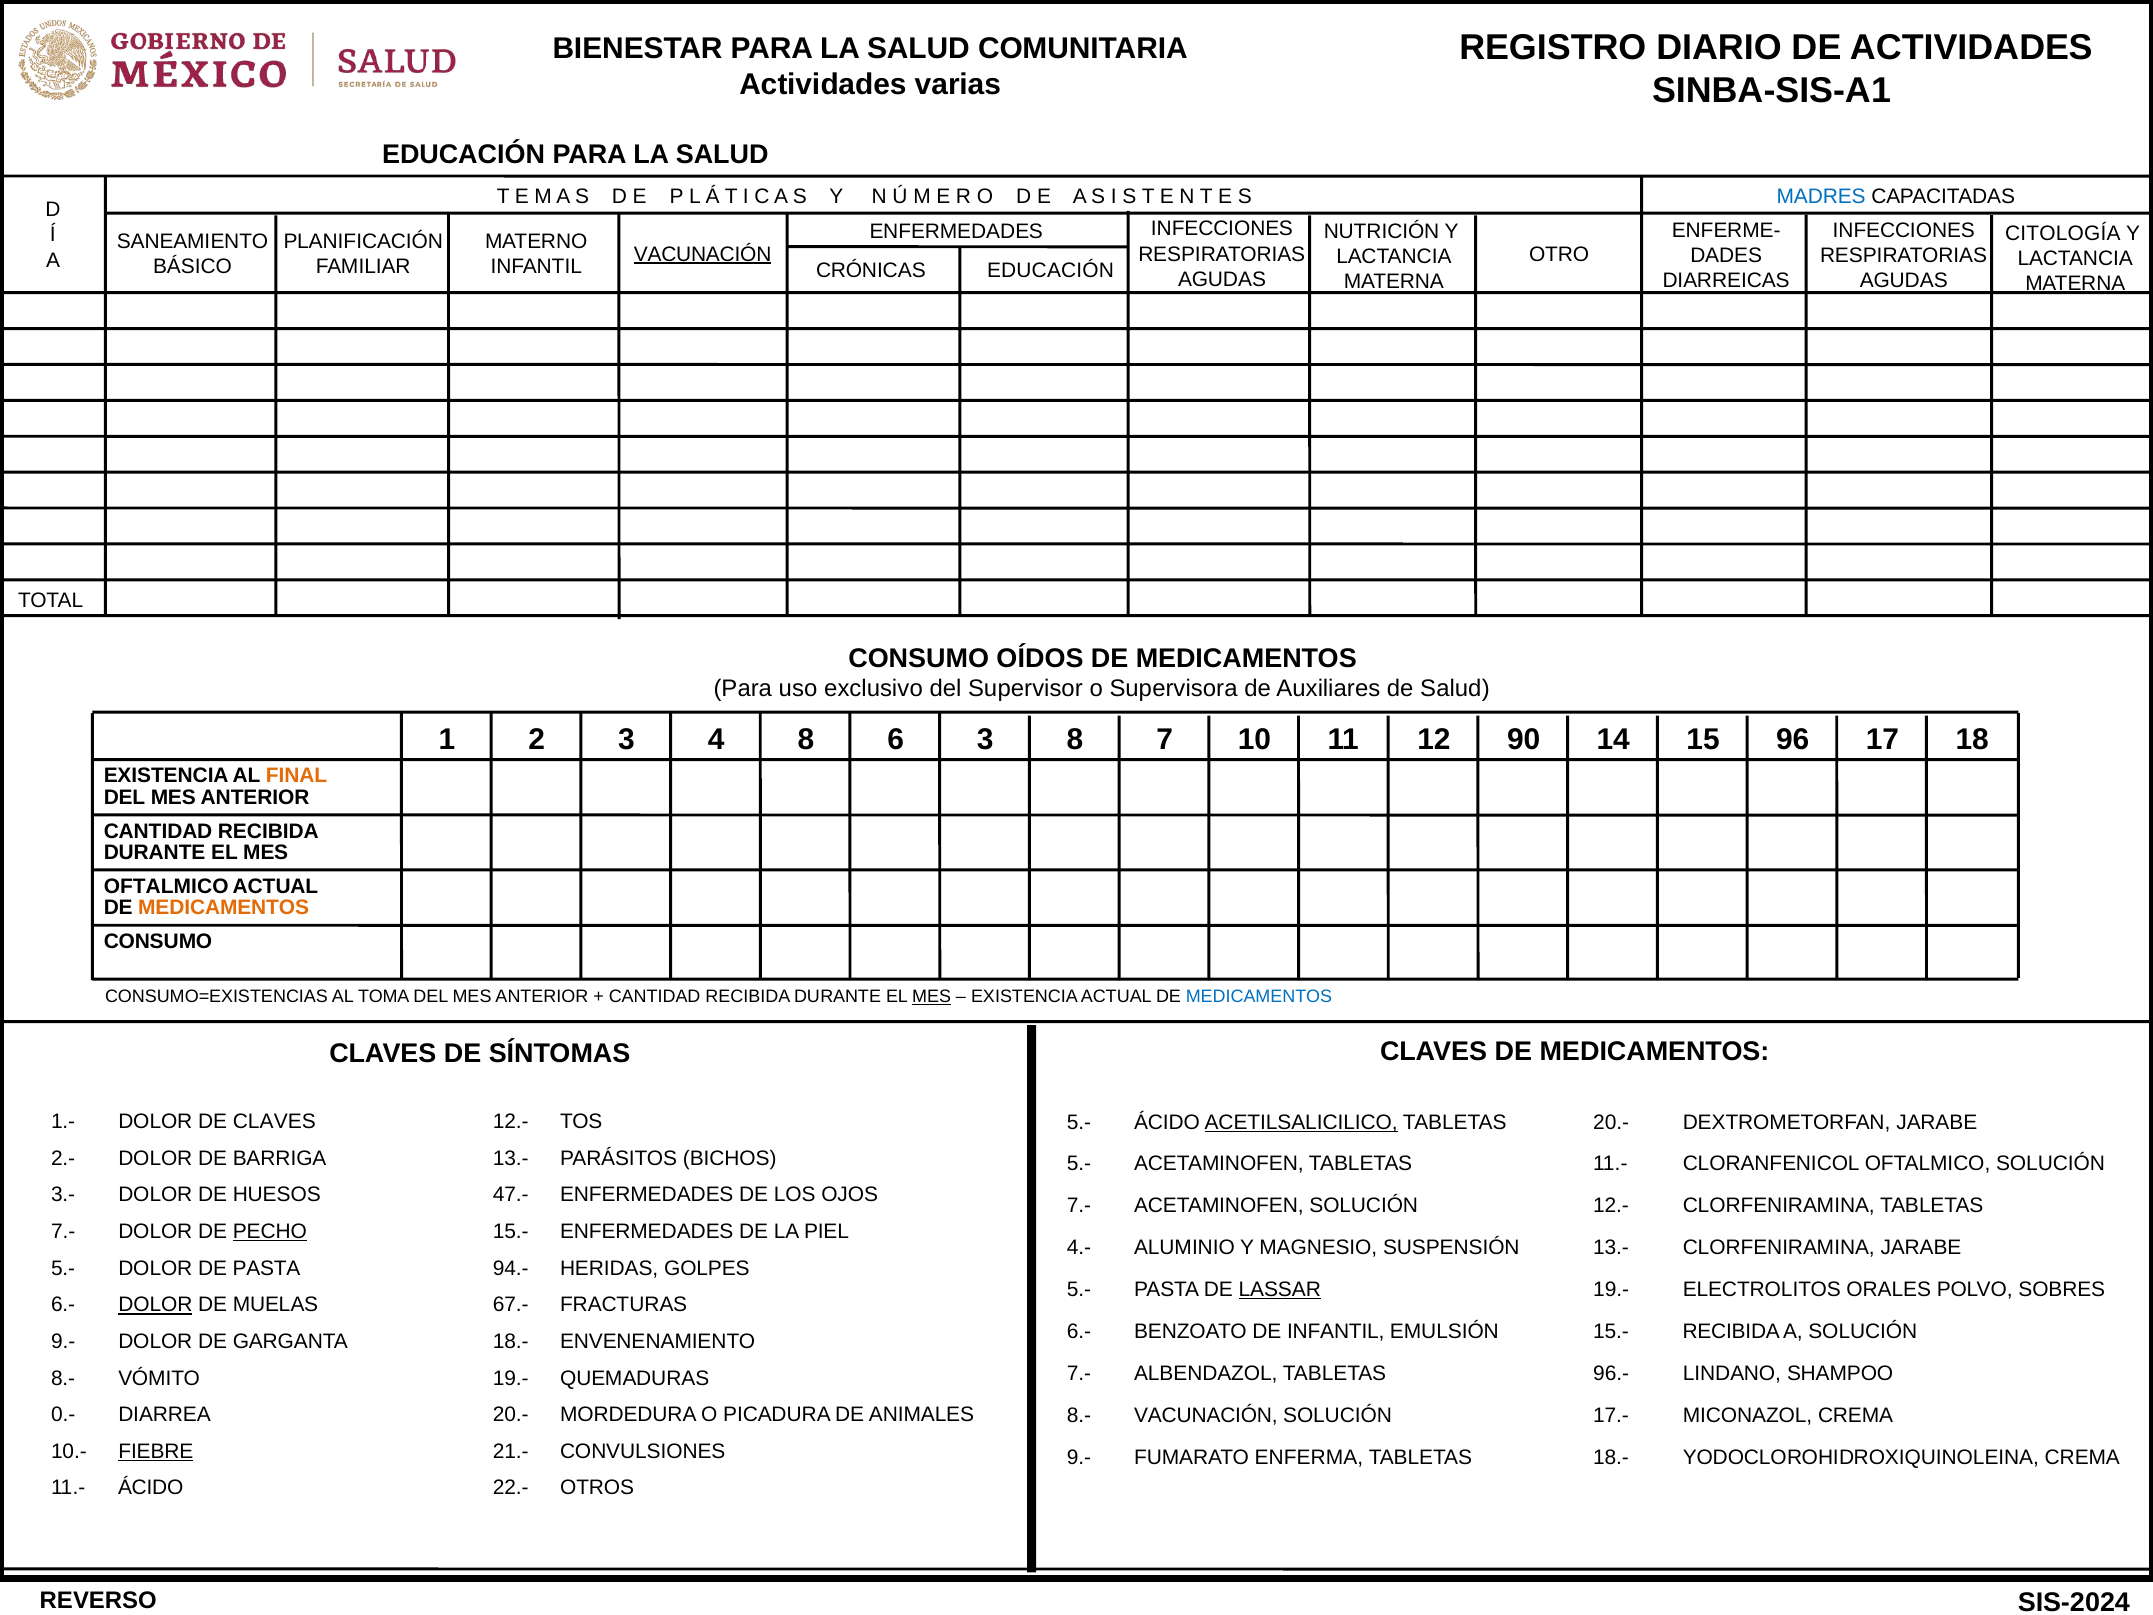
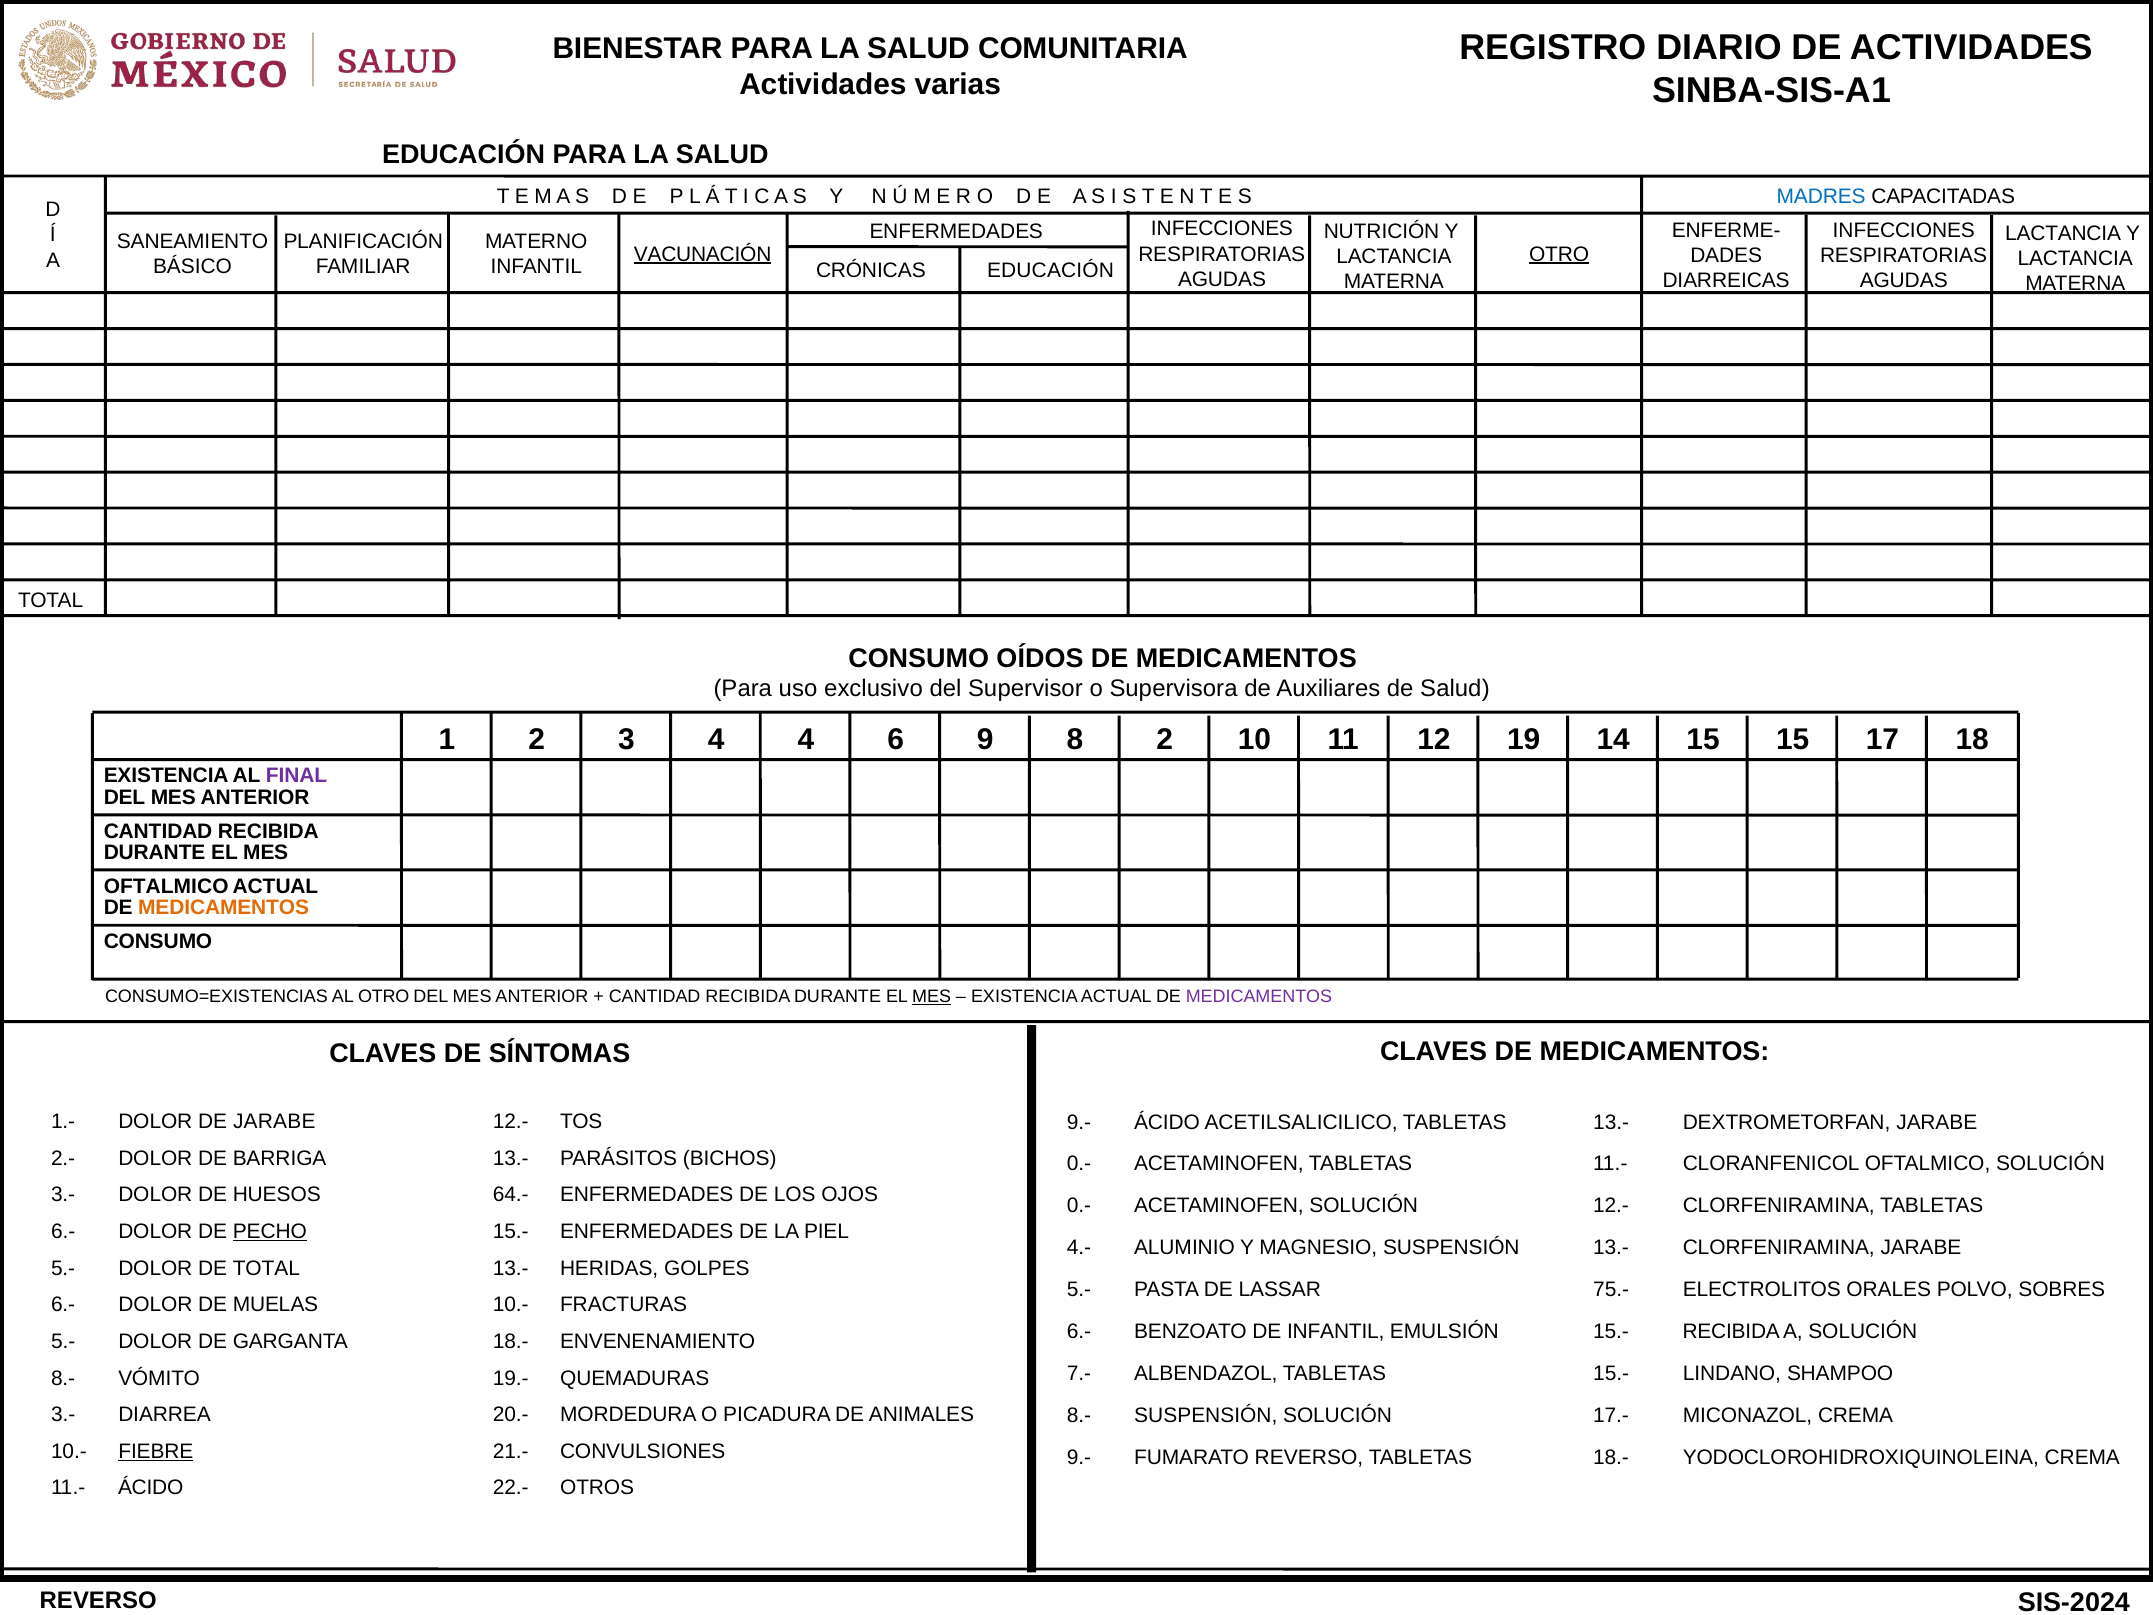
CITOLOGÍA at (2063, 233): CITOLOGÍA -> LACTANCIA
OTRO at (1559, 254) underline: none -> present
4 8: 8 -> 4
6 3: 3 -> 9
8 7: 7 -> 2
90: 90 -> 19
15 96: 96 -> 15
FINAL colour: orange -> purple
AL TOMA: TOMA -> OTRO
MEDICAMENTOS at (1259, 997) colour: blue -> purple
DE CLAVES: CLAVES -> JARABE
5.- at (1079, 1122): 5.- -> 9.-
ACETILSALICILICO underline: present -> none
20.- at (1611, 1122): 20.- -> 13.-
5.- at (1079, 1164): 5.- -> 0.-
47.-: 47.- -> 64.-
7.- at (1079, 1206): 7.- -> 0.-
7.- at (63, 1231): 7.- -> 6.-
DE PASTA: PASTA -> TOTAL
94.- at (511, 1268): 94.- -> 13.-
LASSAR underline: present -> none
19.- at (1611, 1289): 19.- -> 75.-
DOLOR at (155, 1305) underline: present -> none
67.- at (511, 1305): 67.- -> 10.-
9.- at (63, 1341): 9.- -> 5.-
96.- at (1611, 1373): 96.- -> 15.-
0.- at (63, 1415): 0.- -> 3.-
8.- VACUNACIÓN: VACUNACIÓN -> SUSPENSIÓN
FUMARATO ENFERMA: ENFERMA -> REVERSO
